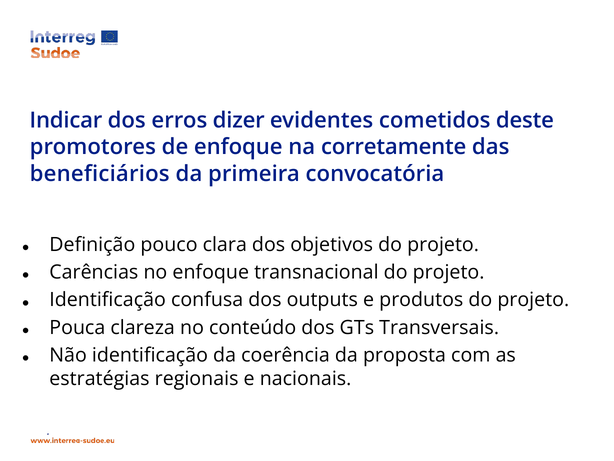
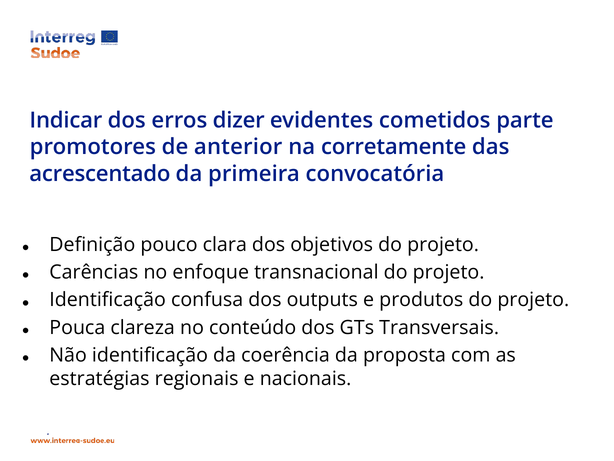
deste: deste -> parte
de enfoque: enfoque -> anterior
beneficiários: beneficiários -> acrescentado
